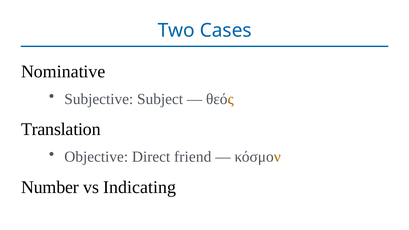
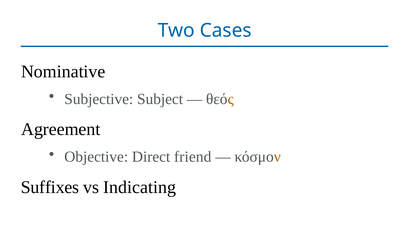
Translation: Translation -> Agreement
Number: Number -> Suffixes
